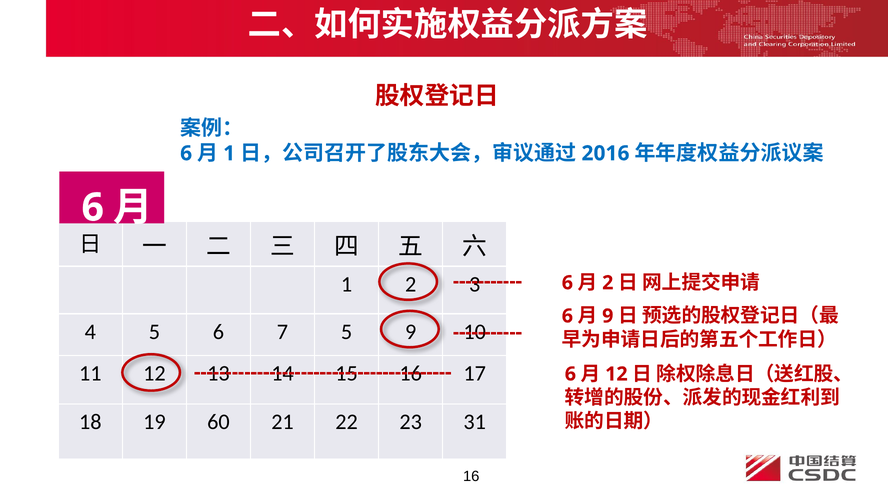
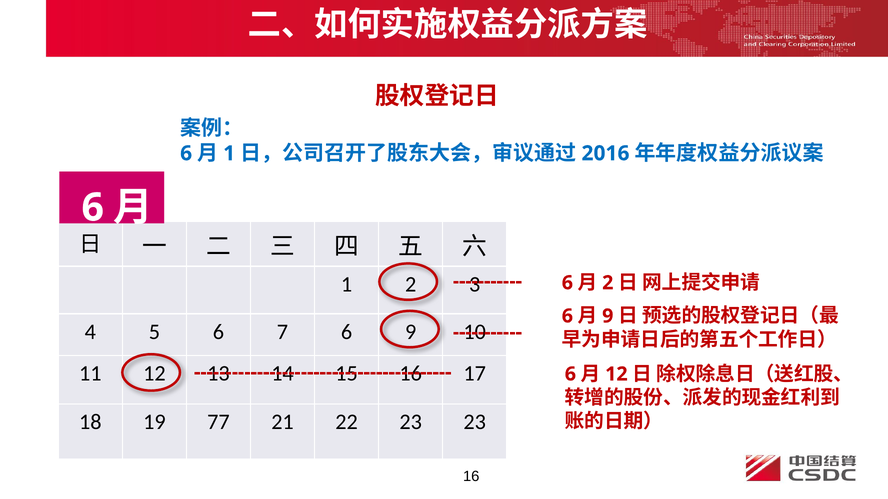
7 5: 5 -> 6
60: 60 -> 77
23 31: 31 -> 23
